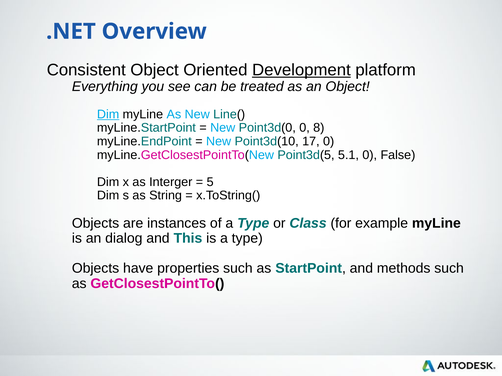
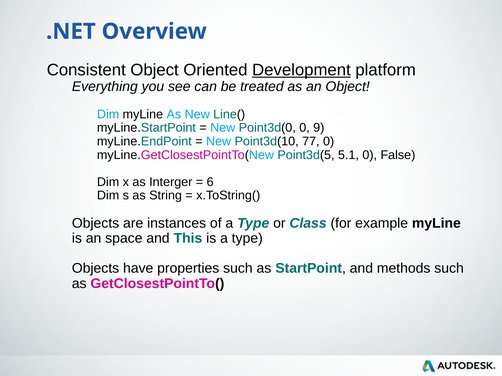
Dim at (108, 114) underline: present -> none
8: 8 -> 9
17: 17 -> 77
5: 5 -> 6
dialog: dialog -> space
